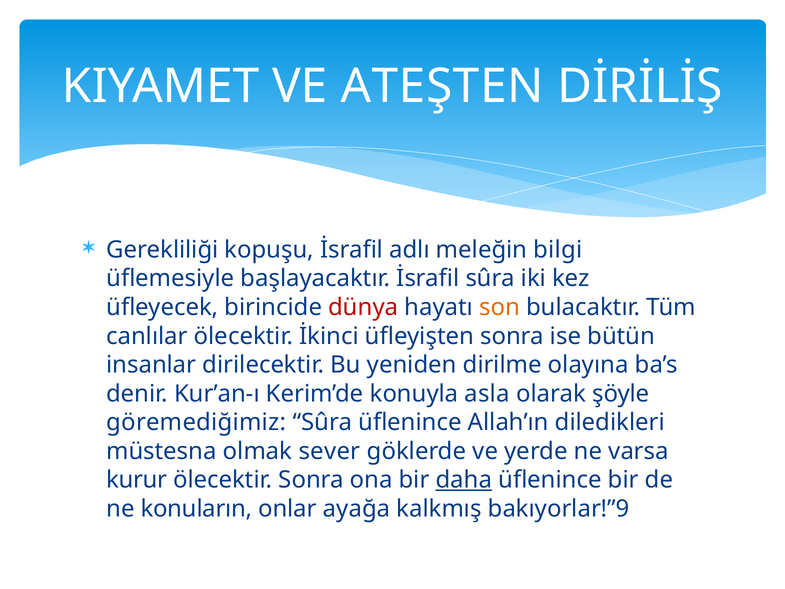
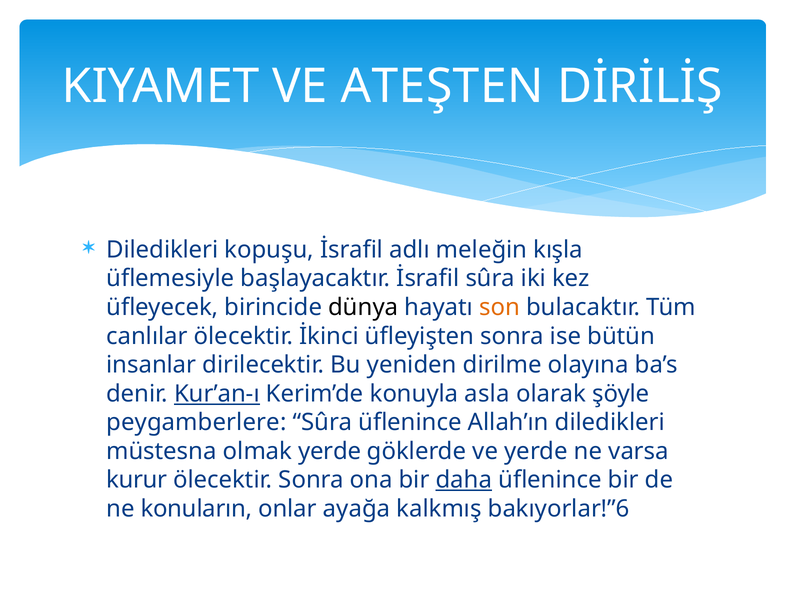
Gerekliliği at (162, 250): Gerekliliği -> Diledikleri
bilgi: bilgi -> kışla
dünya colour: red -> black
Kur’an-ı underline: none -> present
göremediğimiz: göremediğimiz -> peygamberlere
olmak sever: sever -> yerde
bakıyorlar!”9: bakıyorlar!”9 -> bakıyorlar!”6
